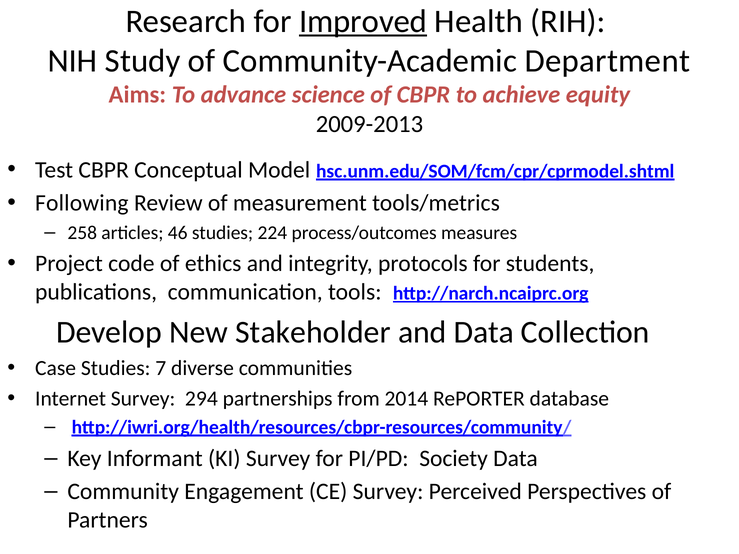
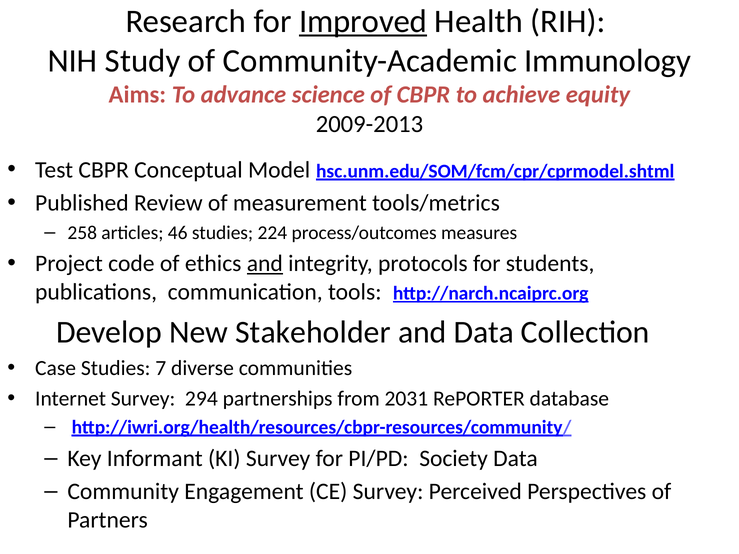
Department: Department -> Immunology
Following: Following -> Published
and at (265, 264) underline: none -> present
2014: 2014 -> 2031
